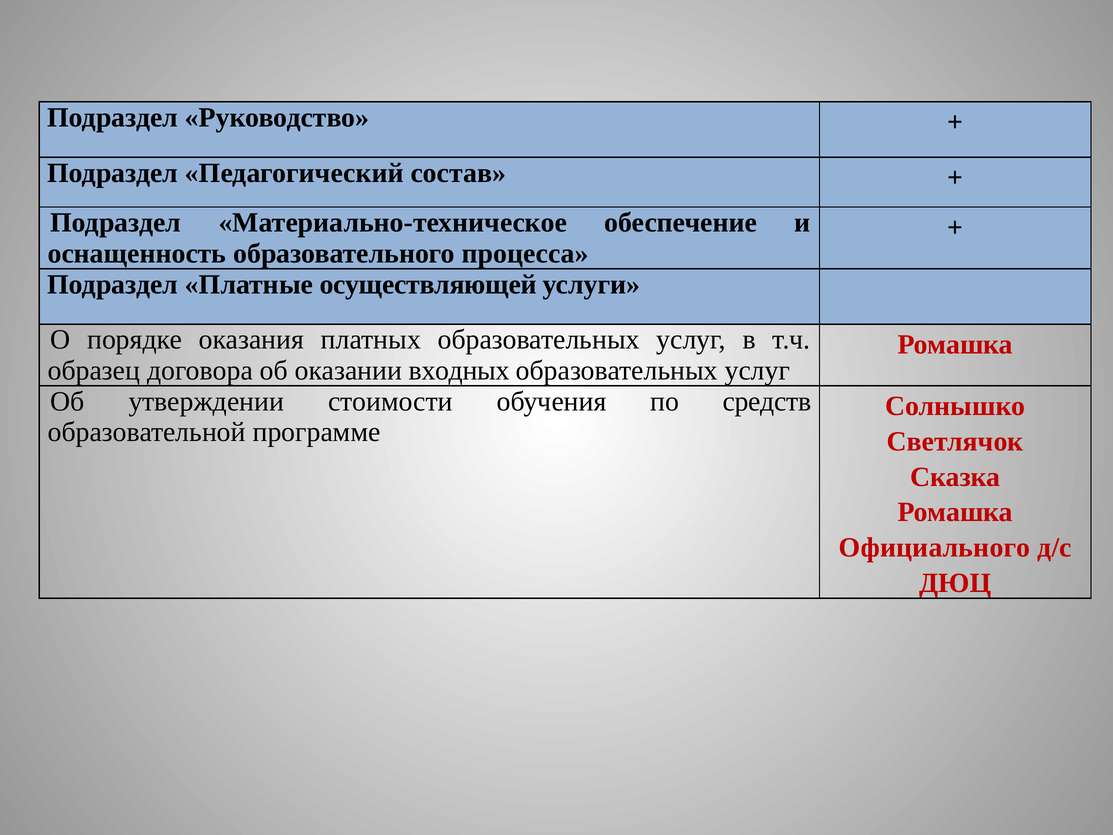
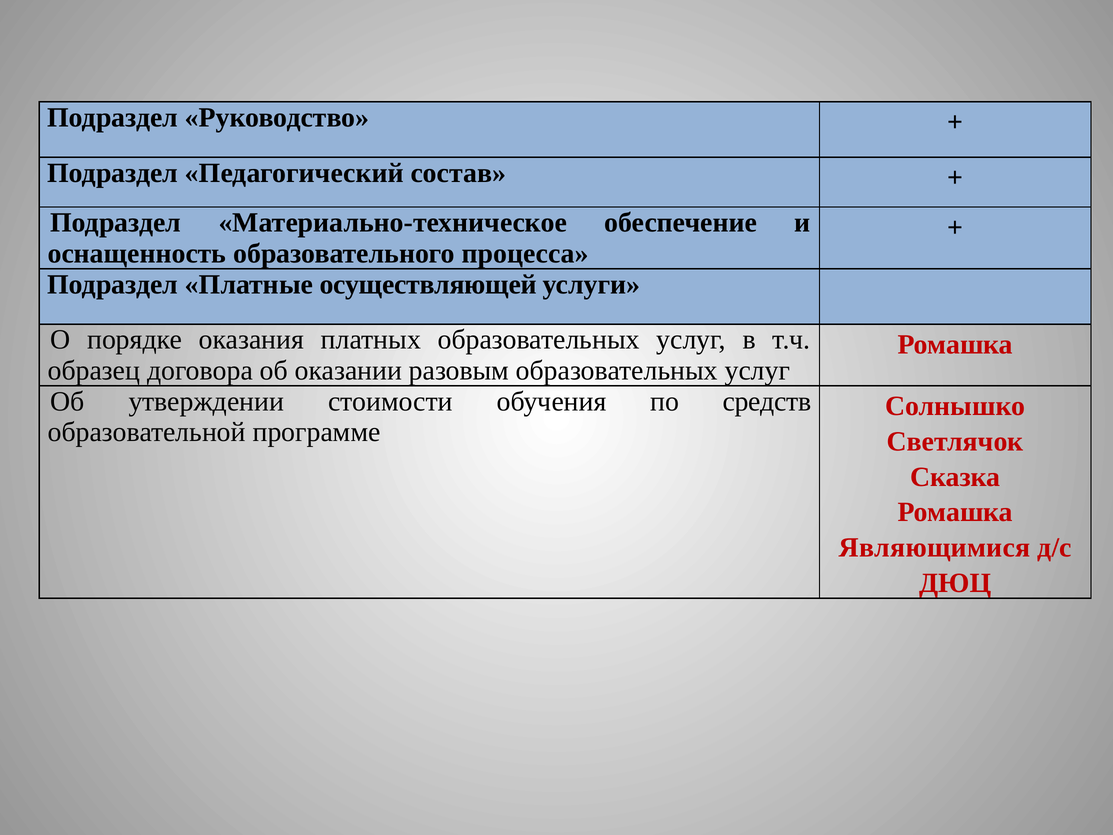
входных: входных -> разовым
Официального: Официального -> Являющимися
